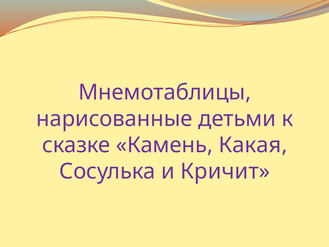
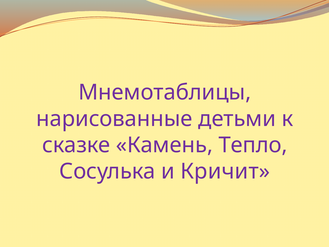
Какая: Какая -> Тепло
